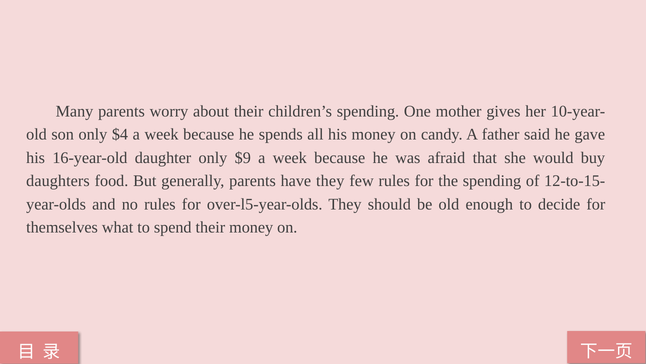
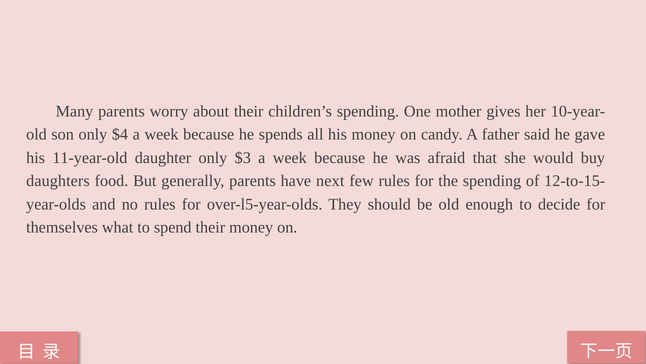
16-year-old: 16-year-old -> 11-year-old
$9: $9 -> $3
have they: they -> next
